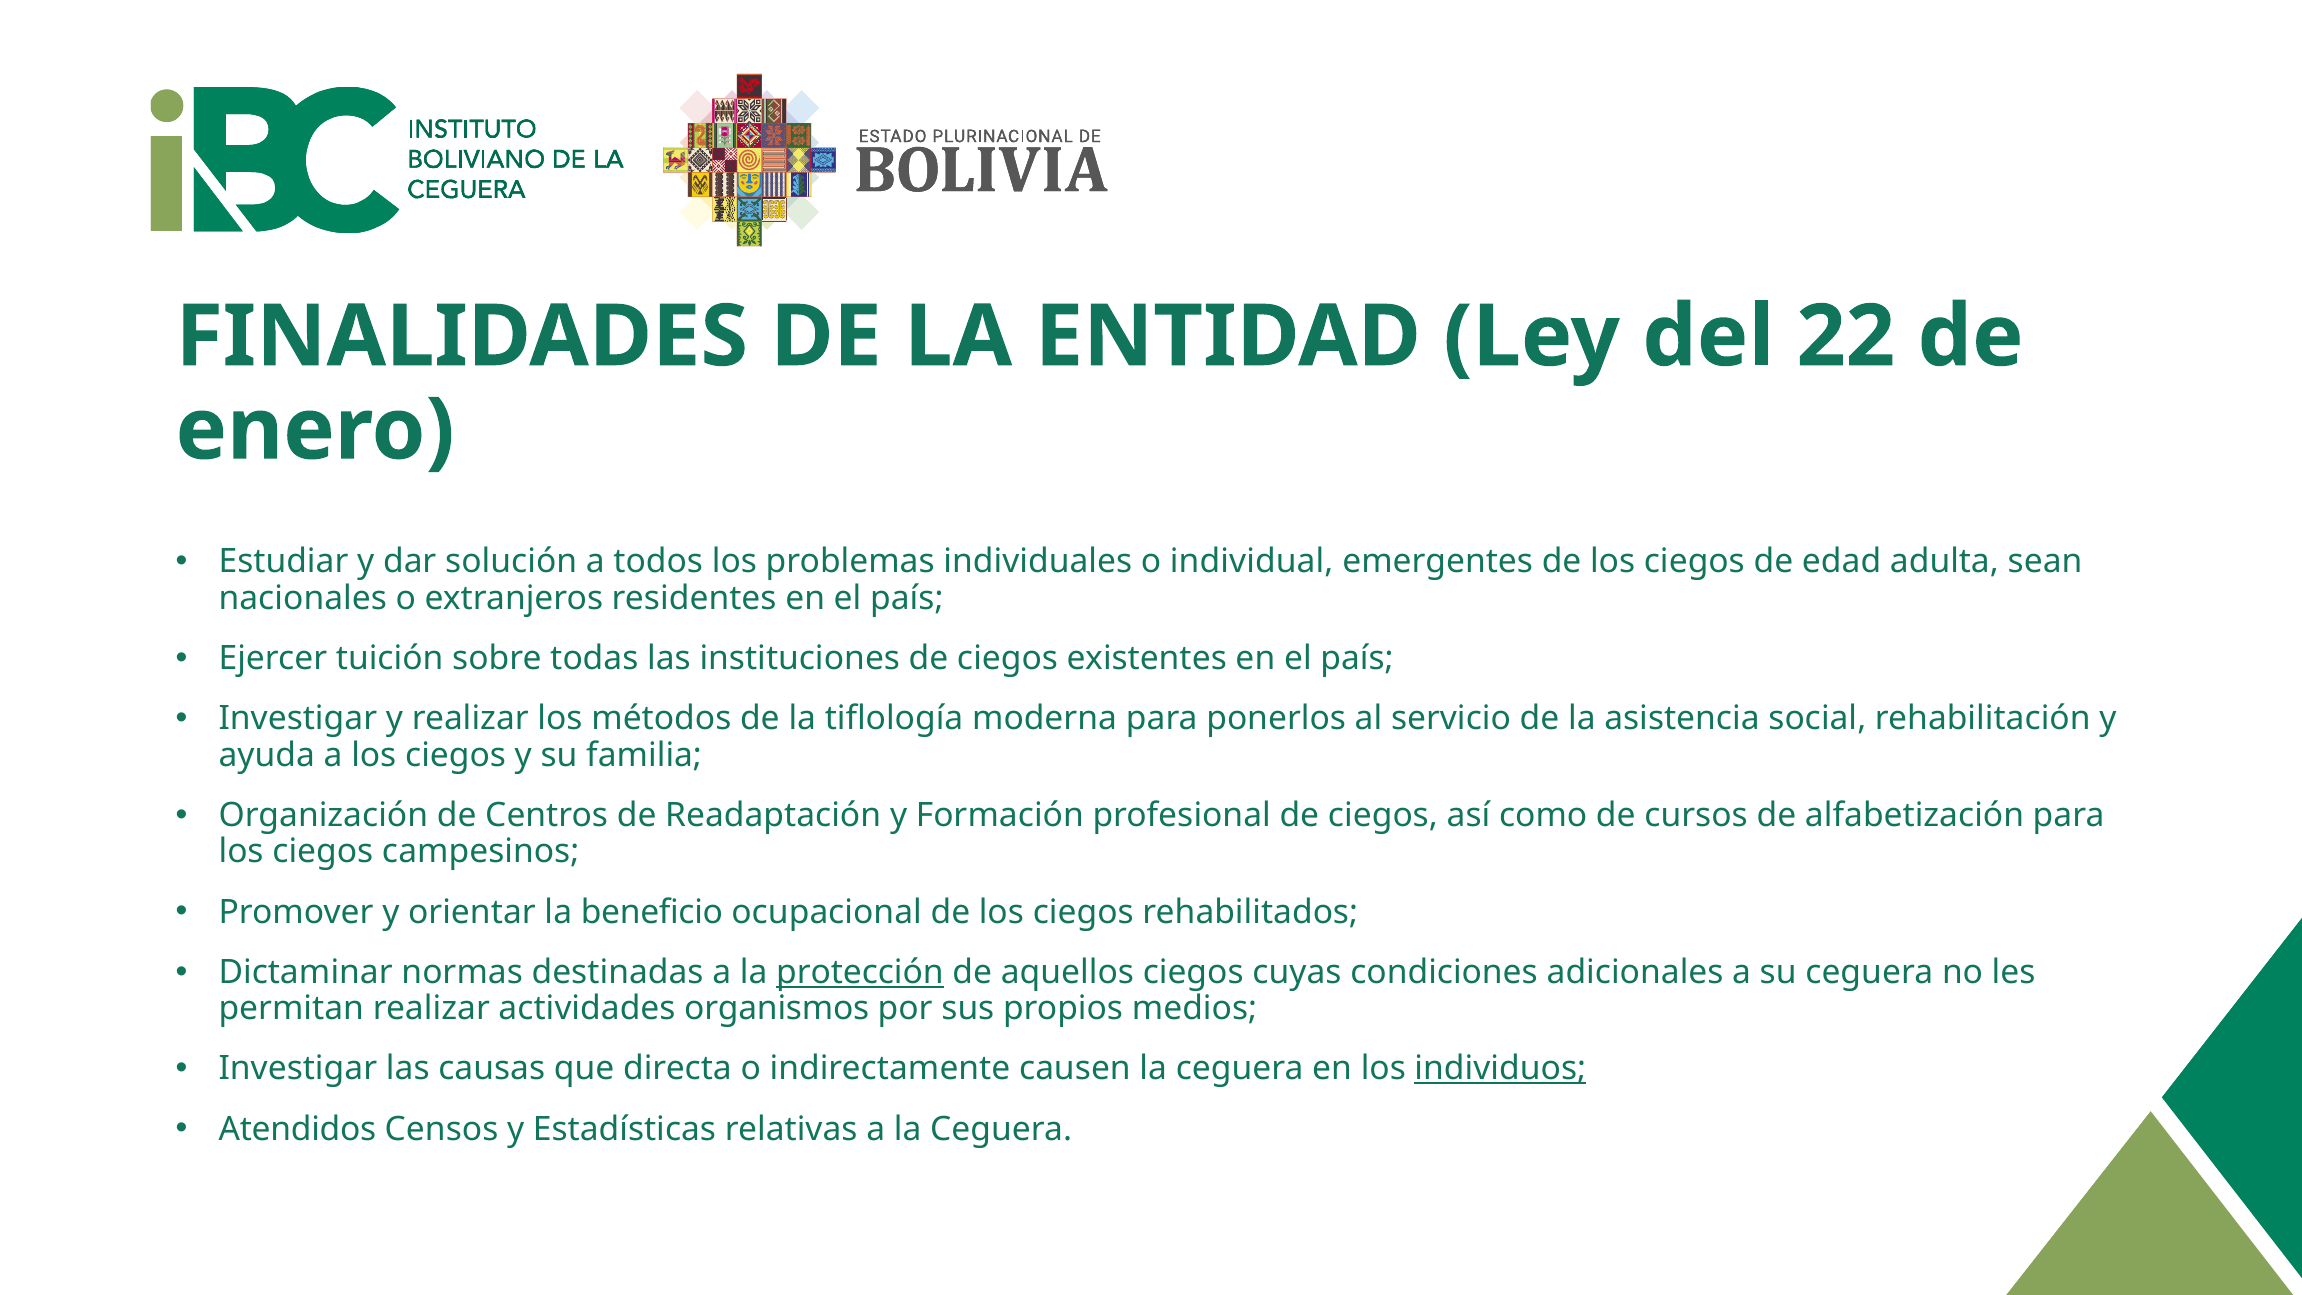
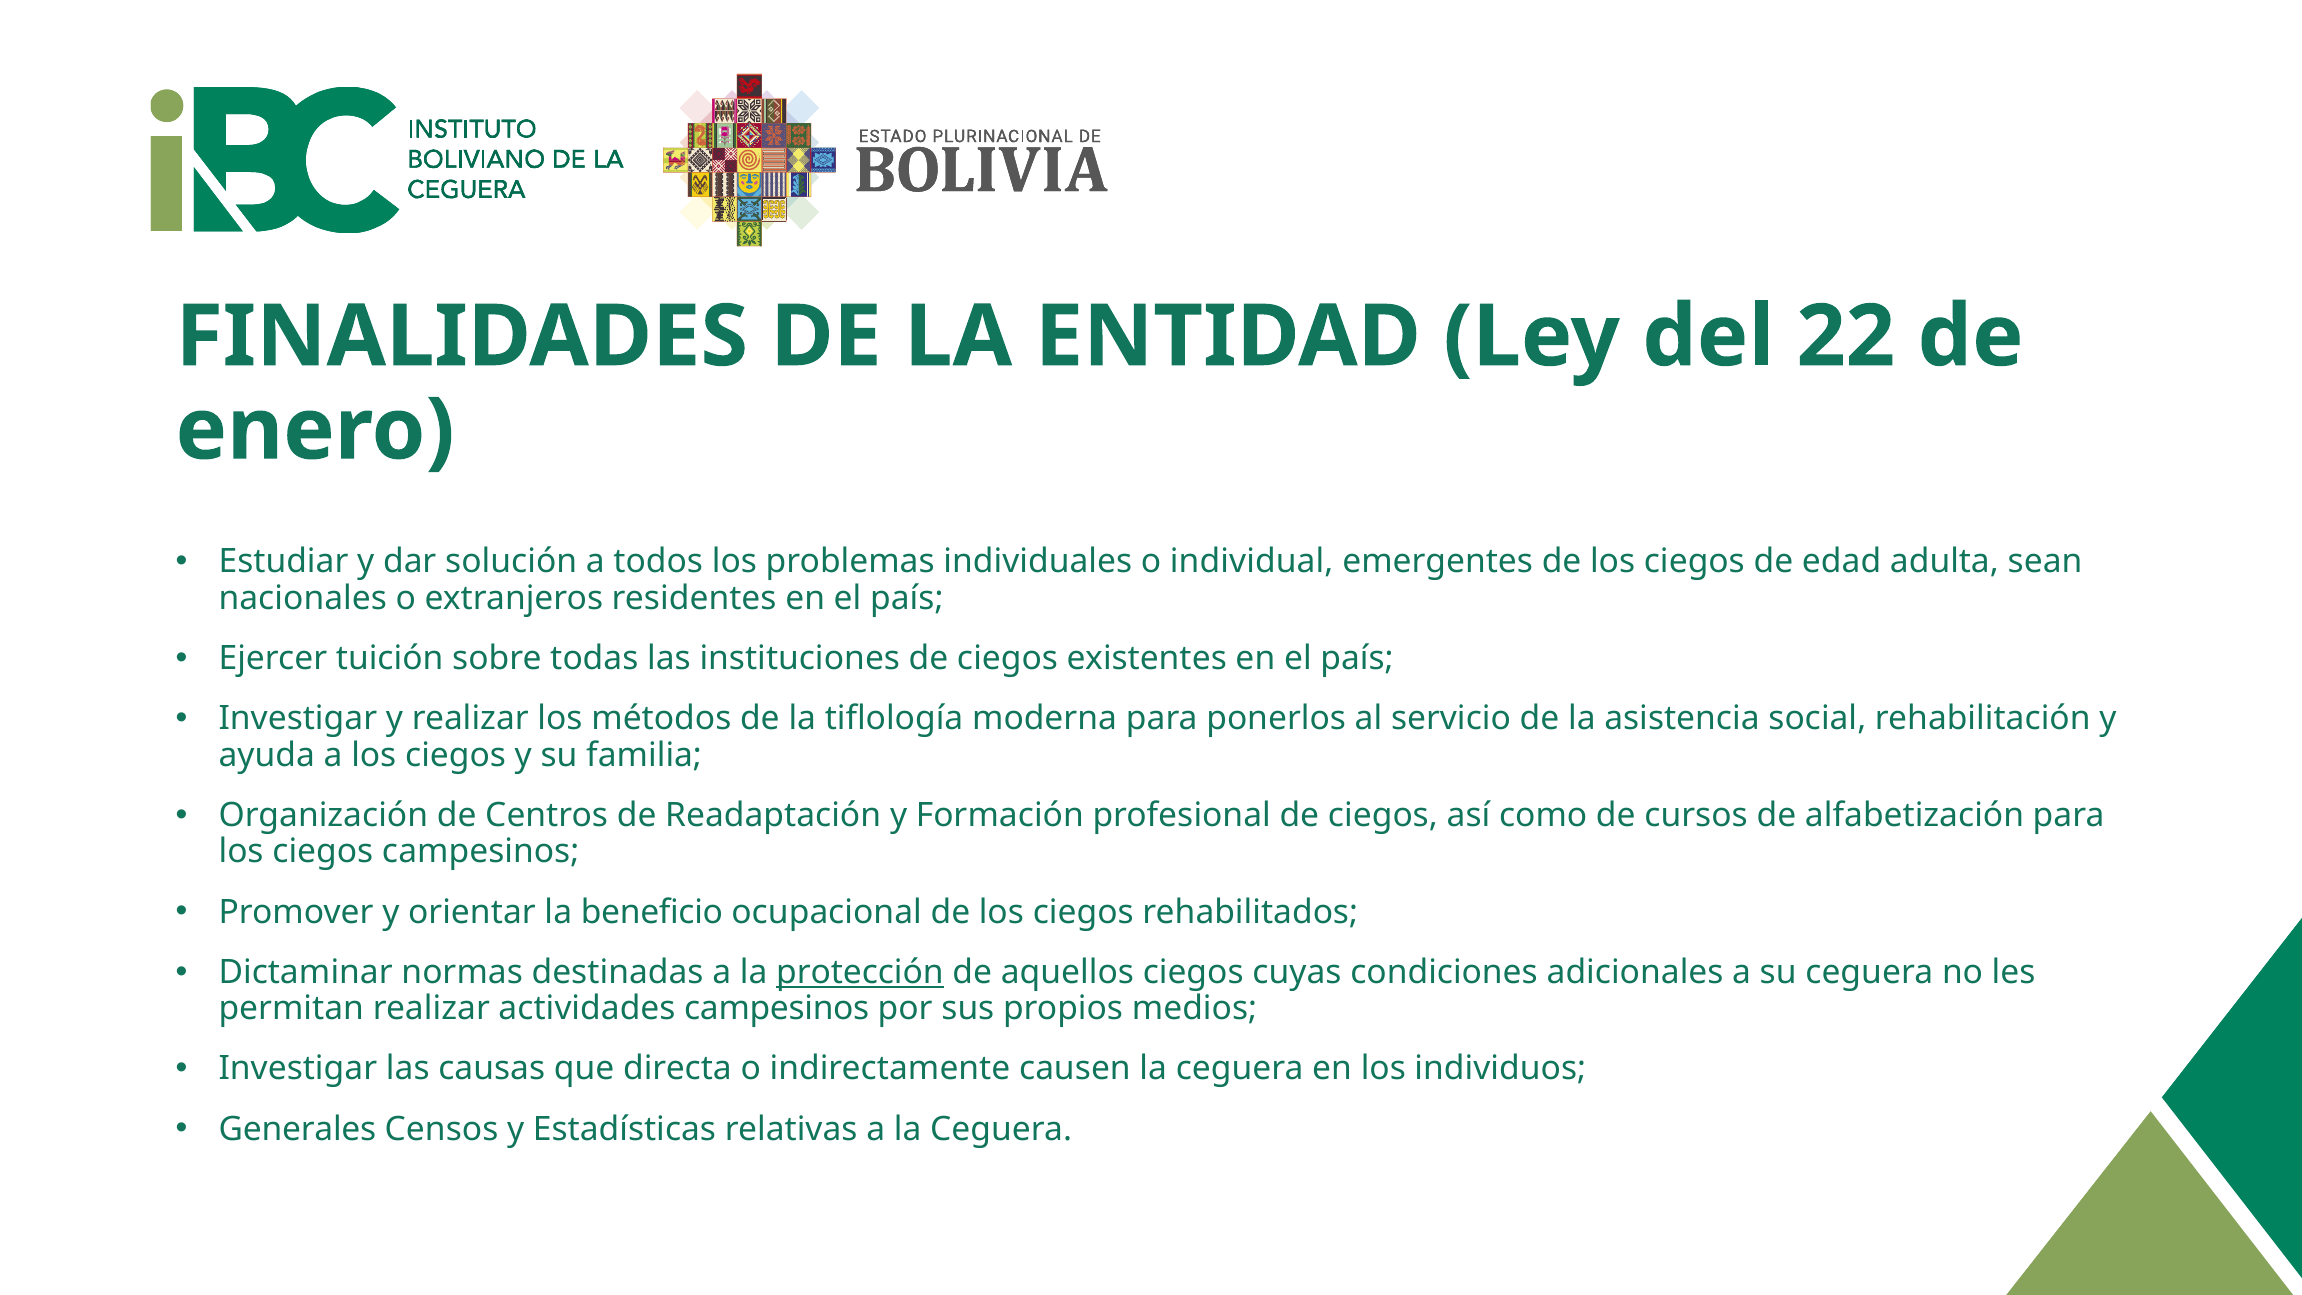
actividades organismos: organismos -> campesinos
individuos underline: present -> none
Atendidos: Atendidos -> Generales
